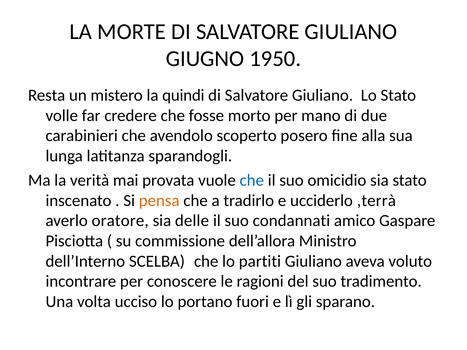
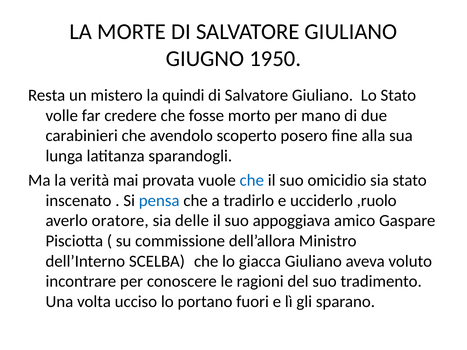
pensa colour: orange -> blue
,terrà: ,terrà -> ,ruolo
condannati: condannati -> appoggiava
partiti: partiti -> giacca
